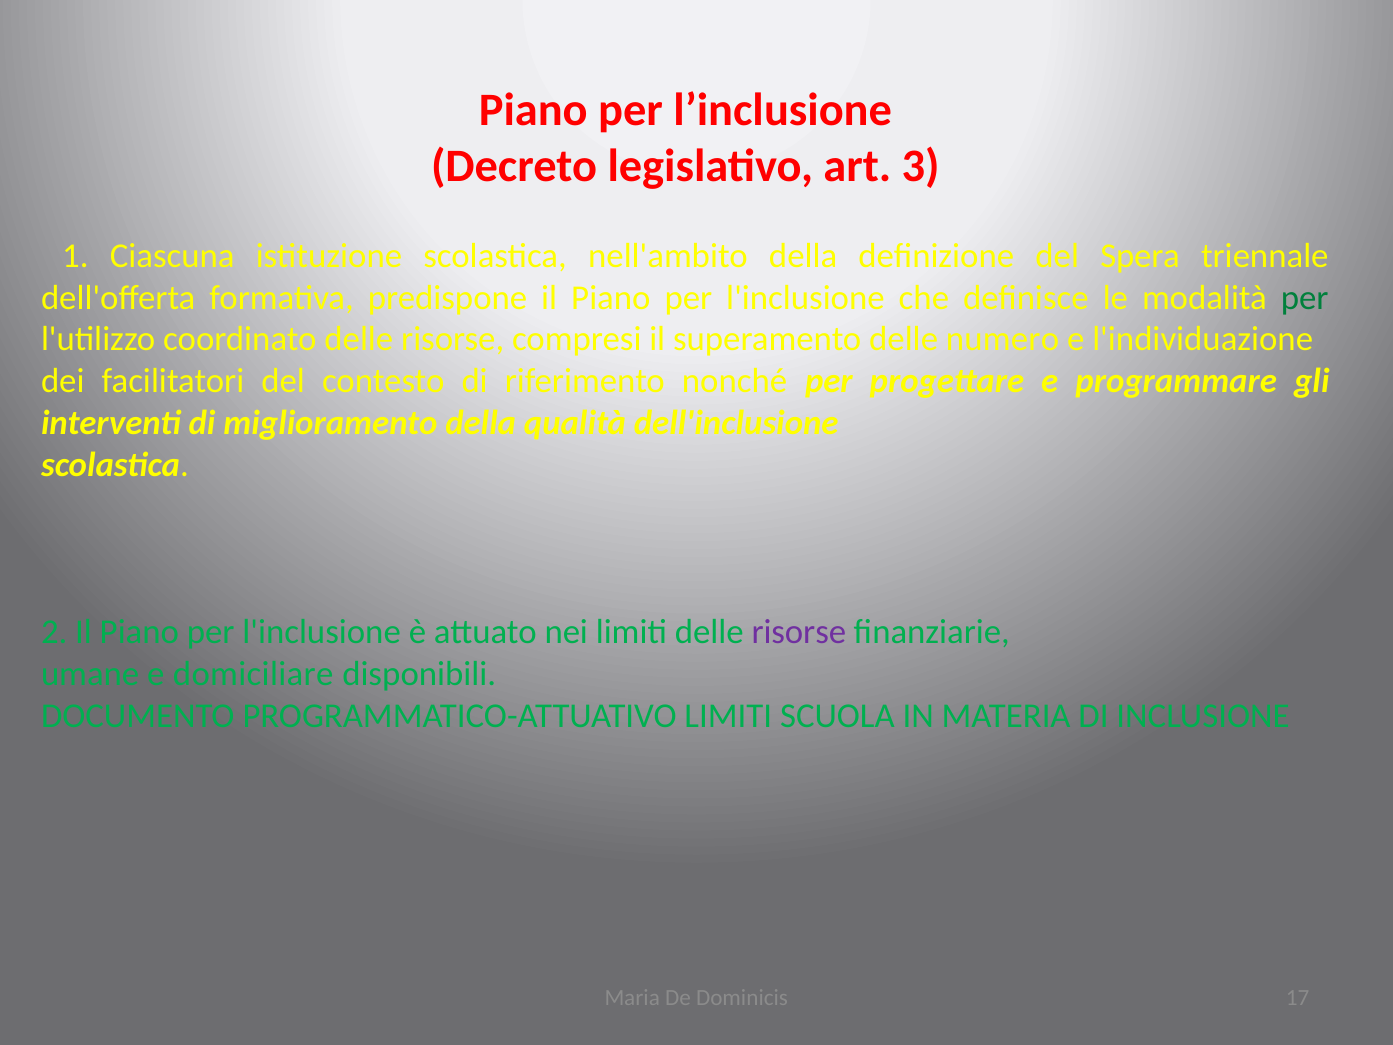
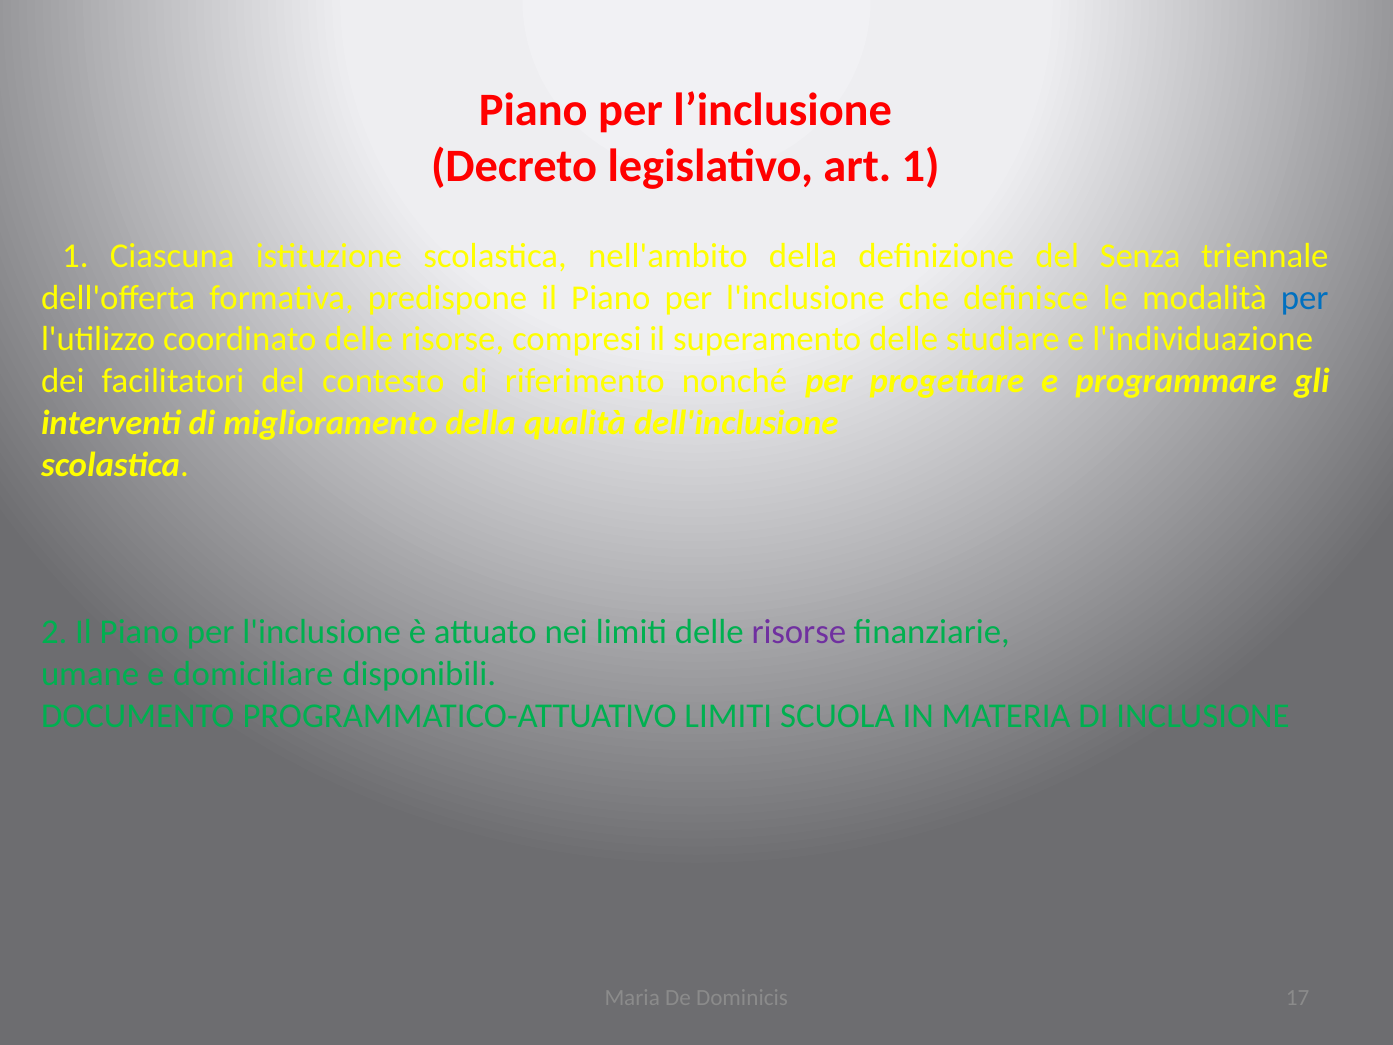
art 3: 3 -> 1
Spera: Spera -> Senza
per at (1305, 297) colour: green -> blue
numero: numero -> studiare
